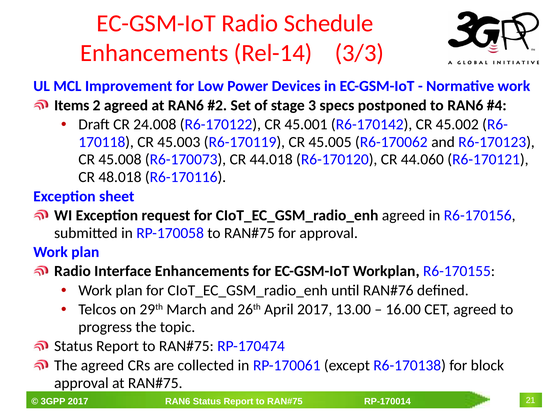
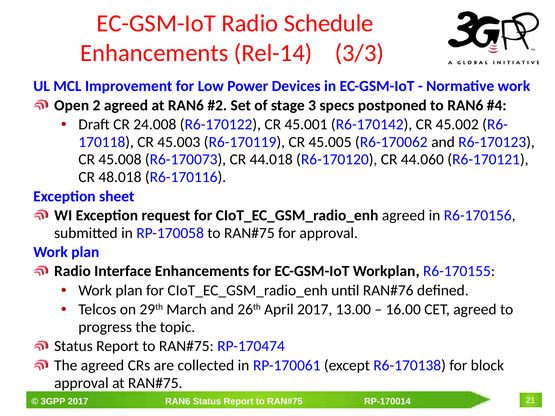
Items: Items -> Open
